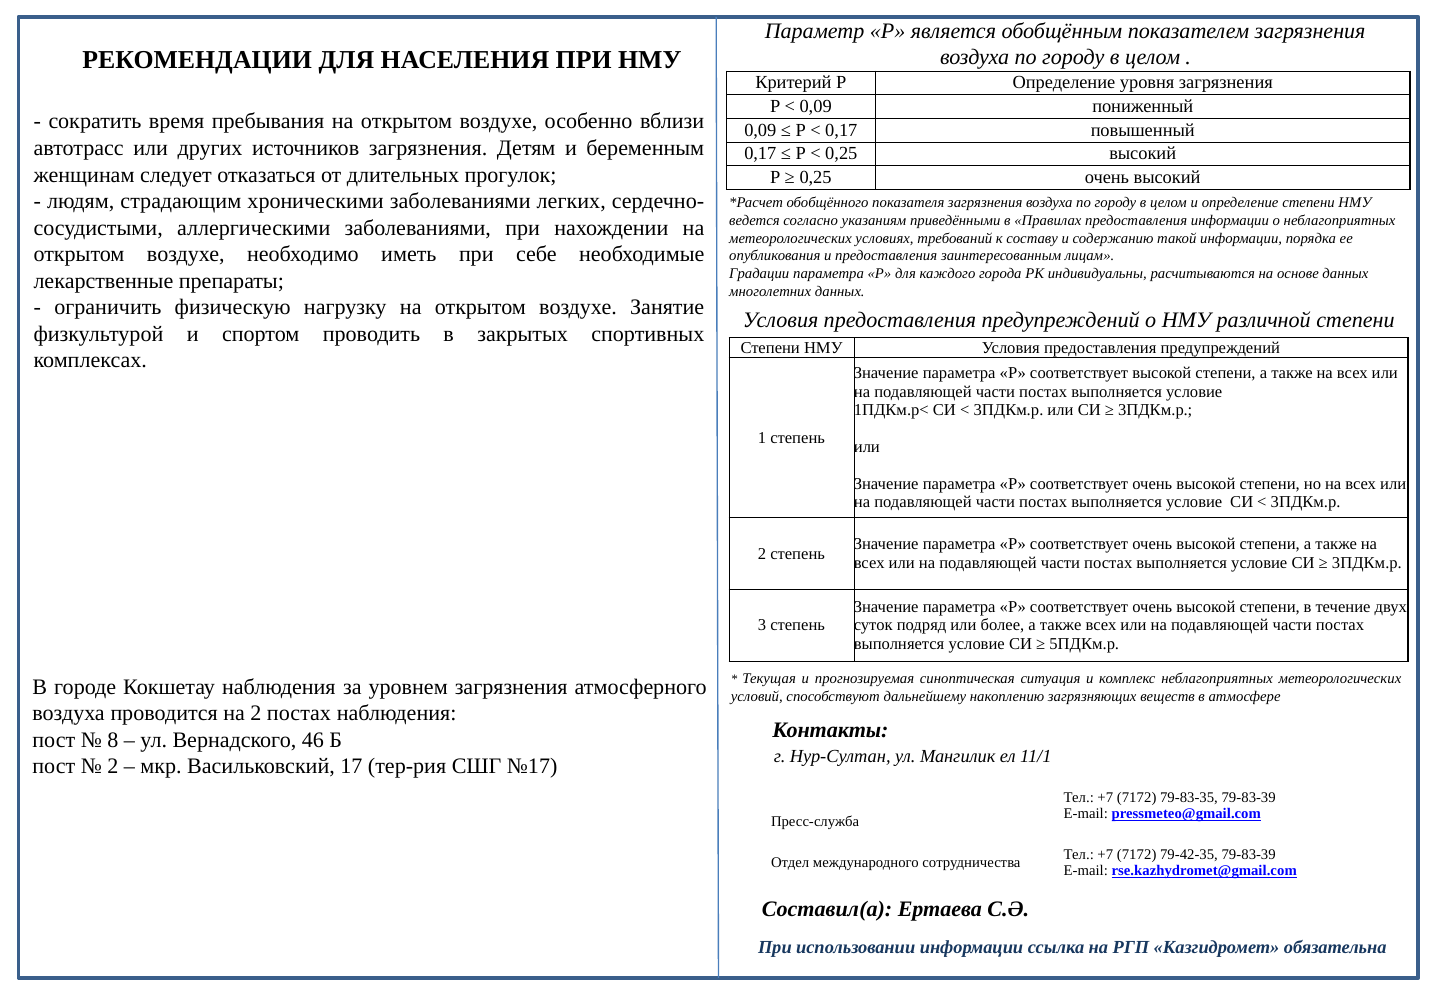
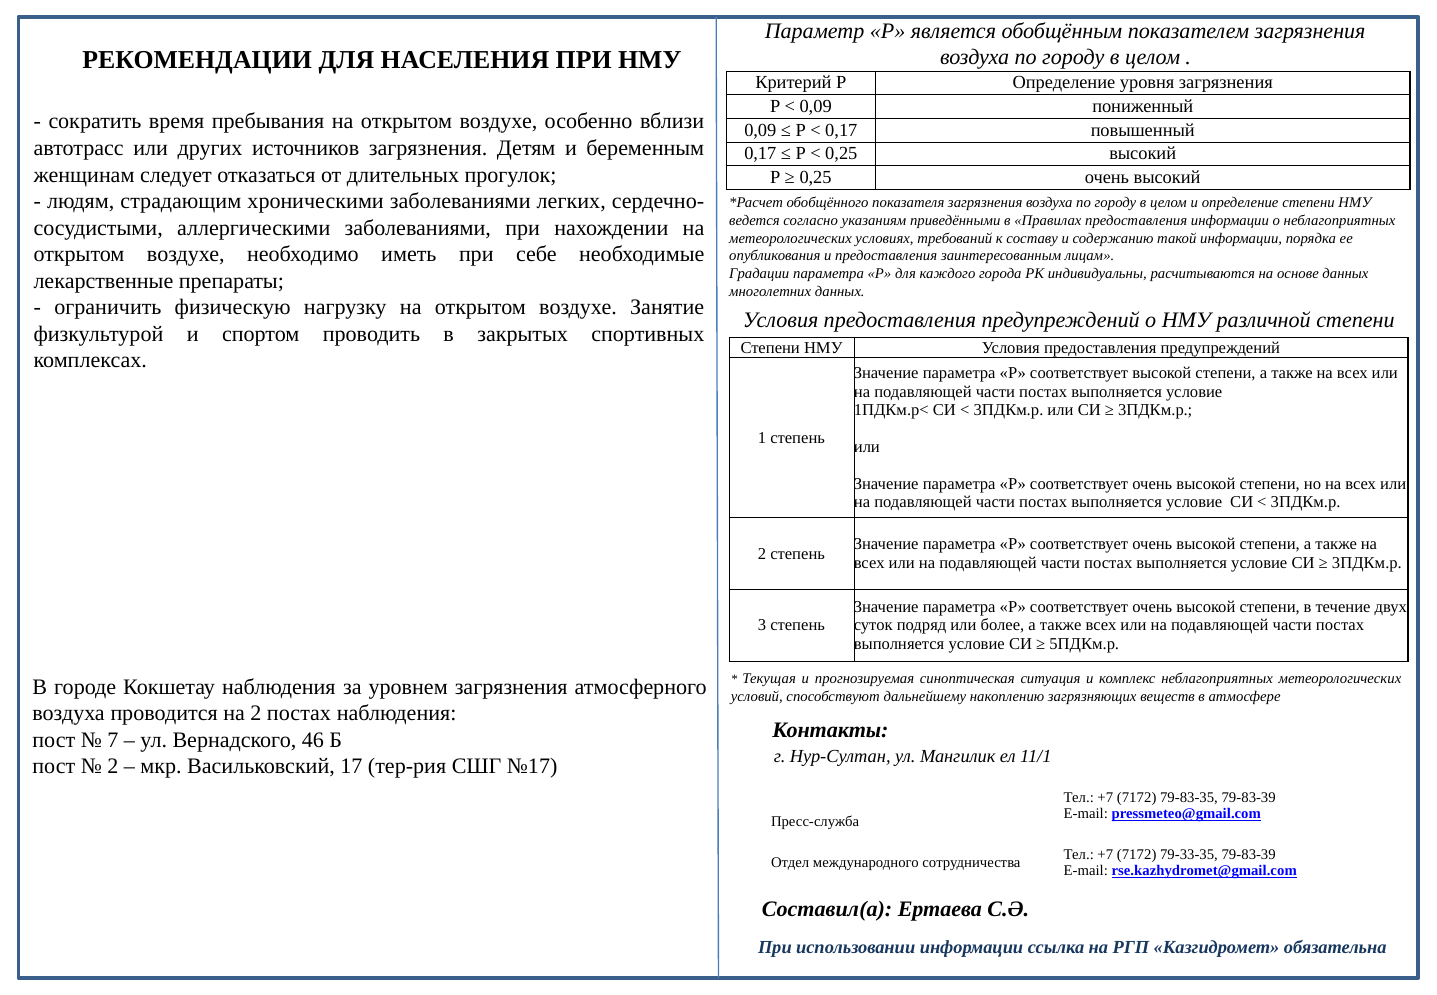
8: 8 -> 7
79-42-35: 79-42-35 -> 79-33-35
